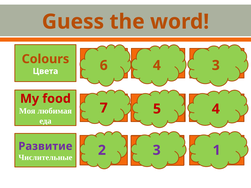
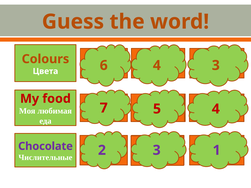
Развитие at (45, 146): Развитие -> Chocolate
